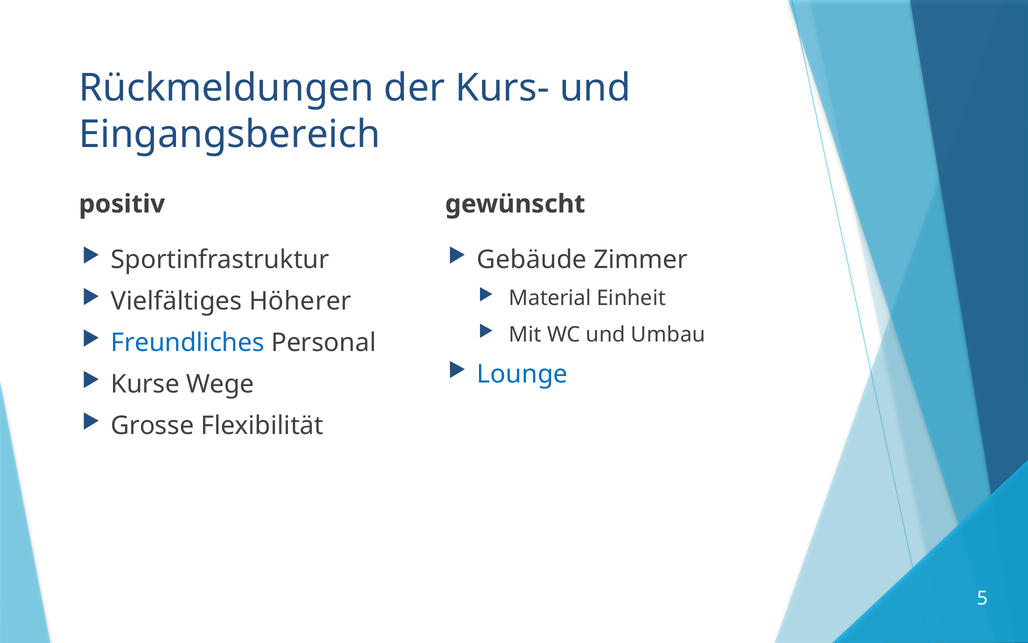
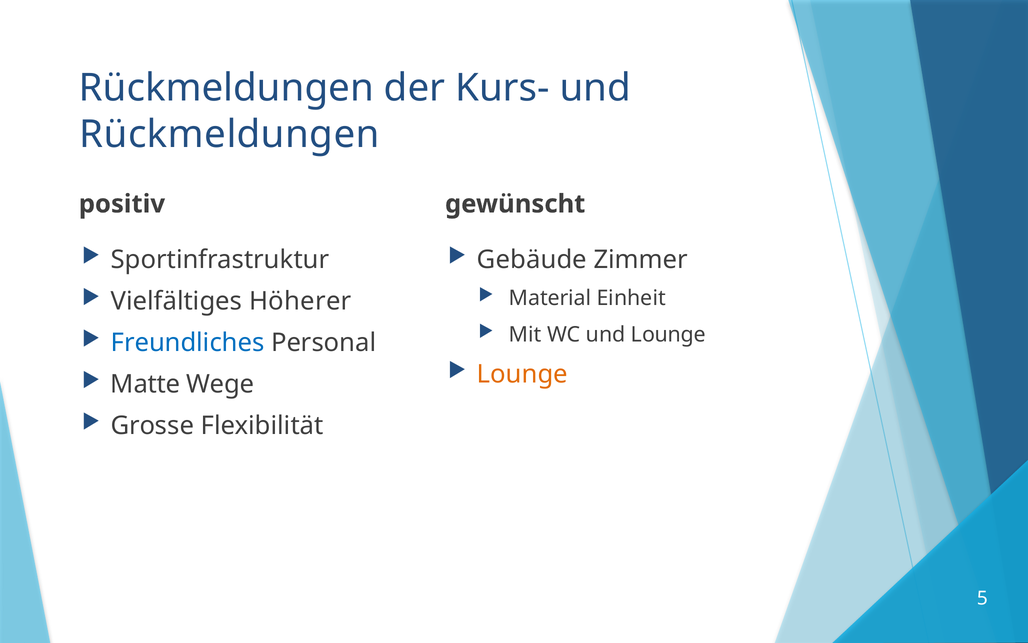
Eingangsbereich at (230, 134): Eingangsbereich -> Rückmeldungen
und Umbau: Umbau -> Lounge
Lounge at (522, 374) colour: blue -> orange
Kurse: Kurse -> Matte
